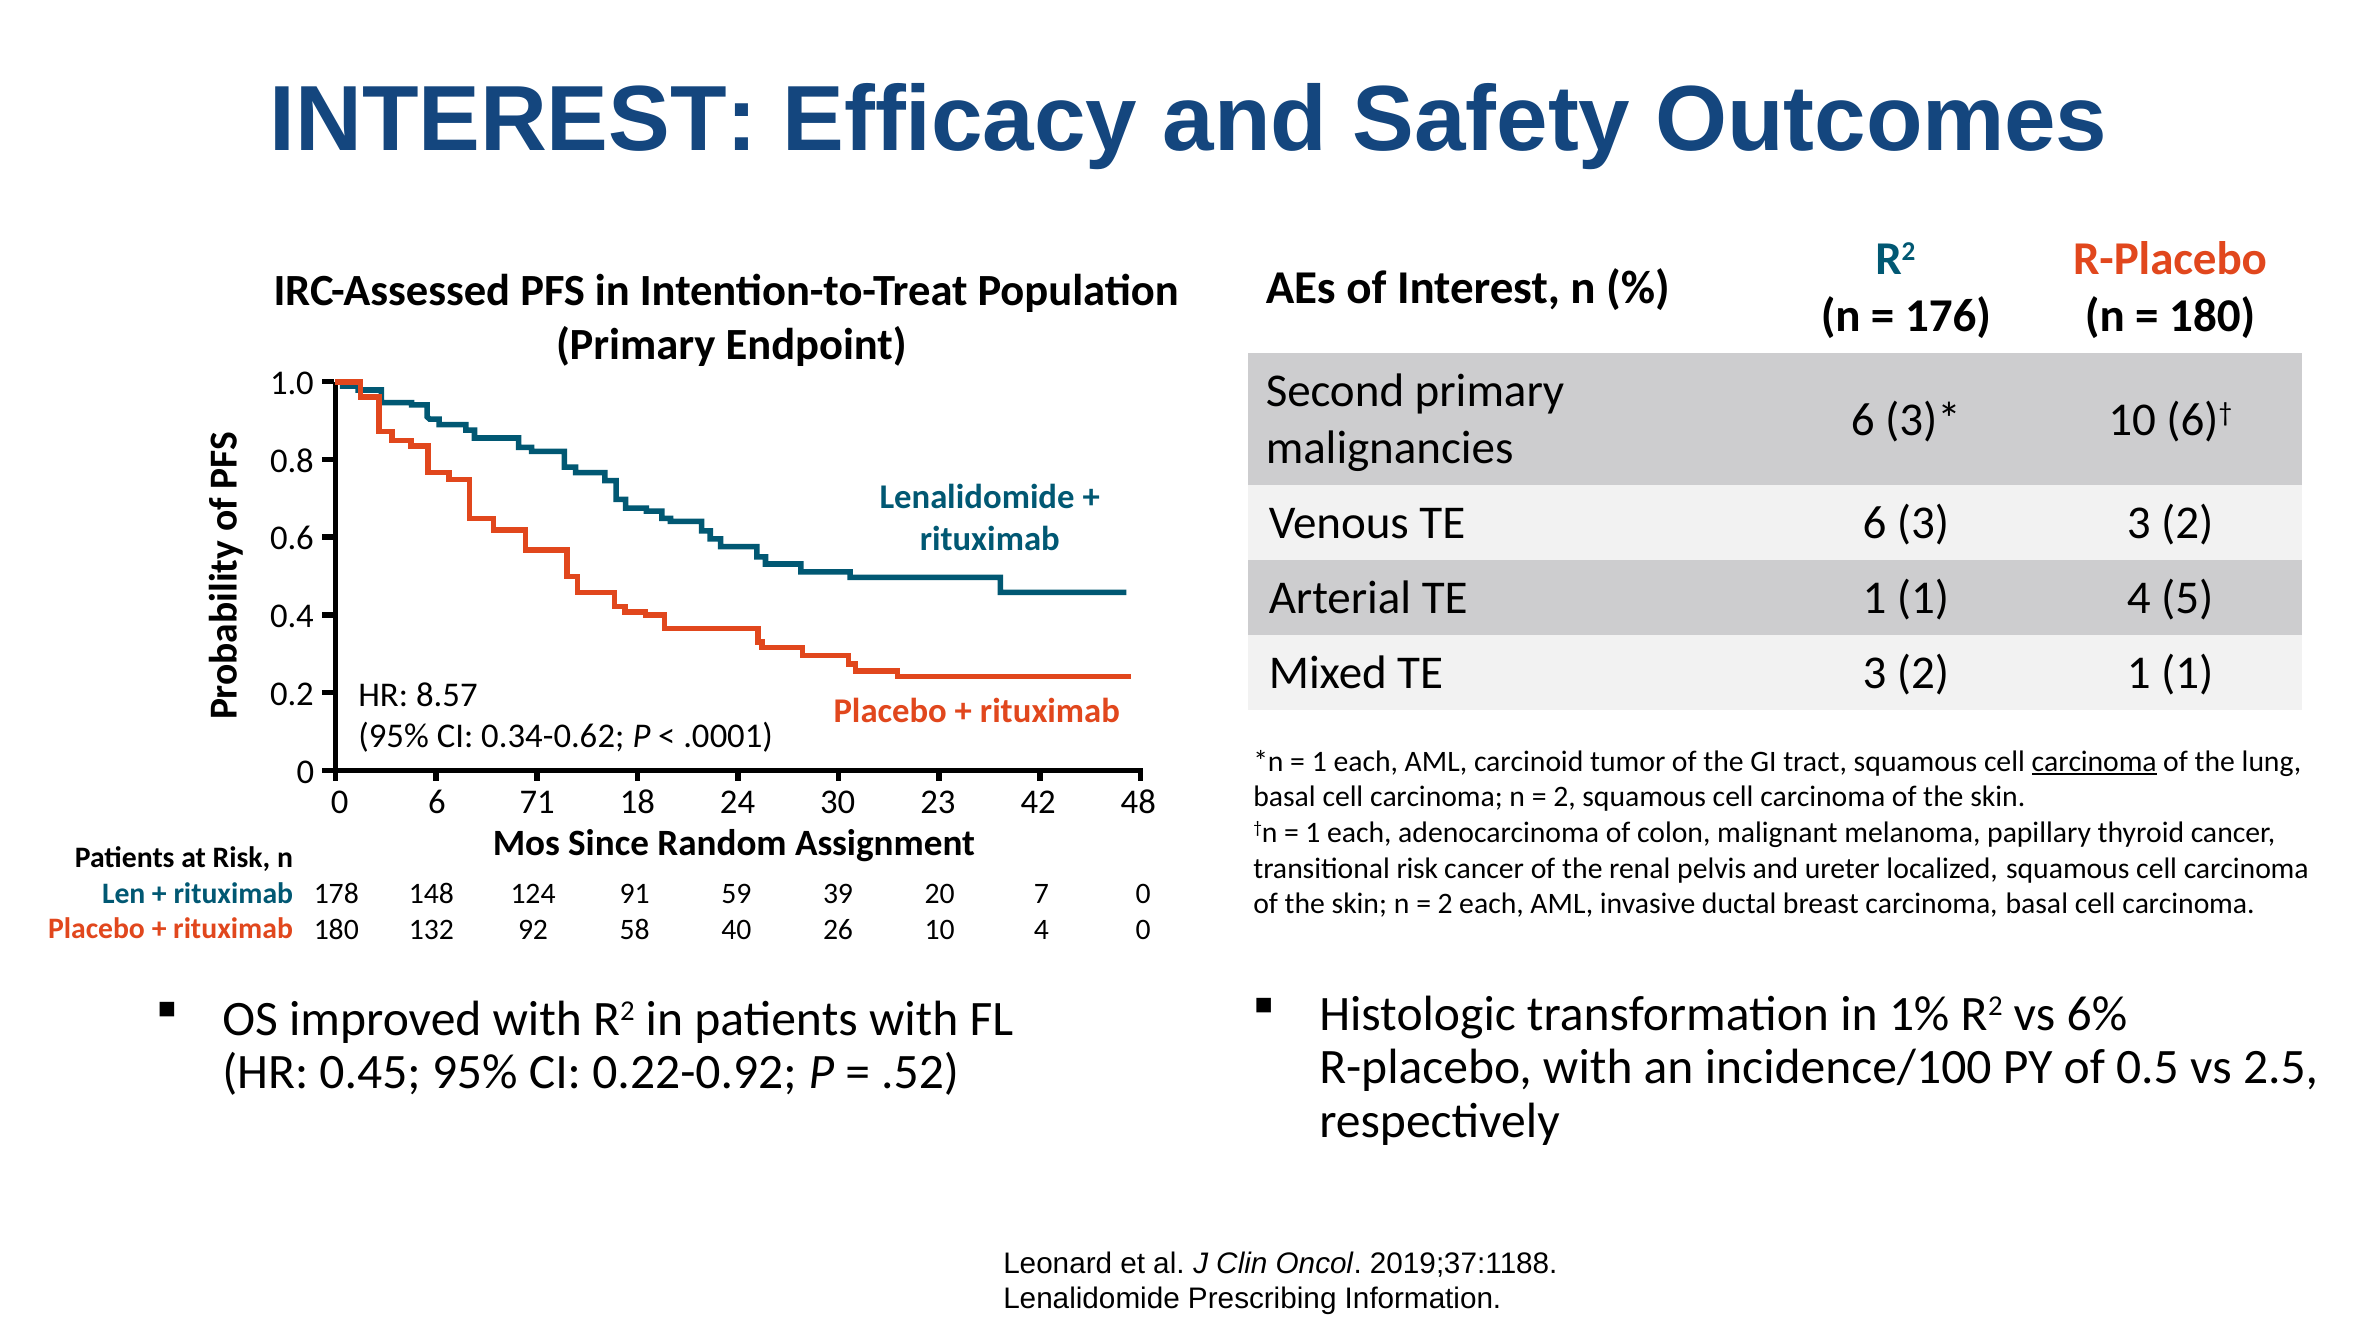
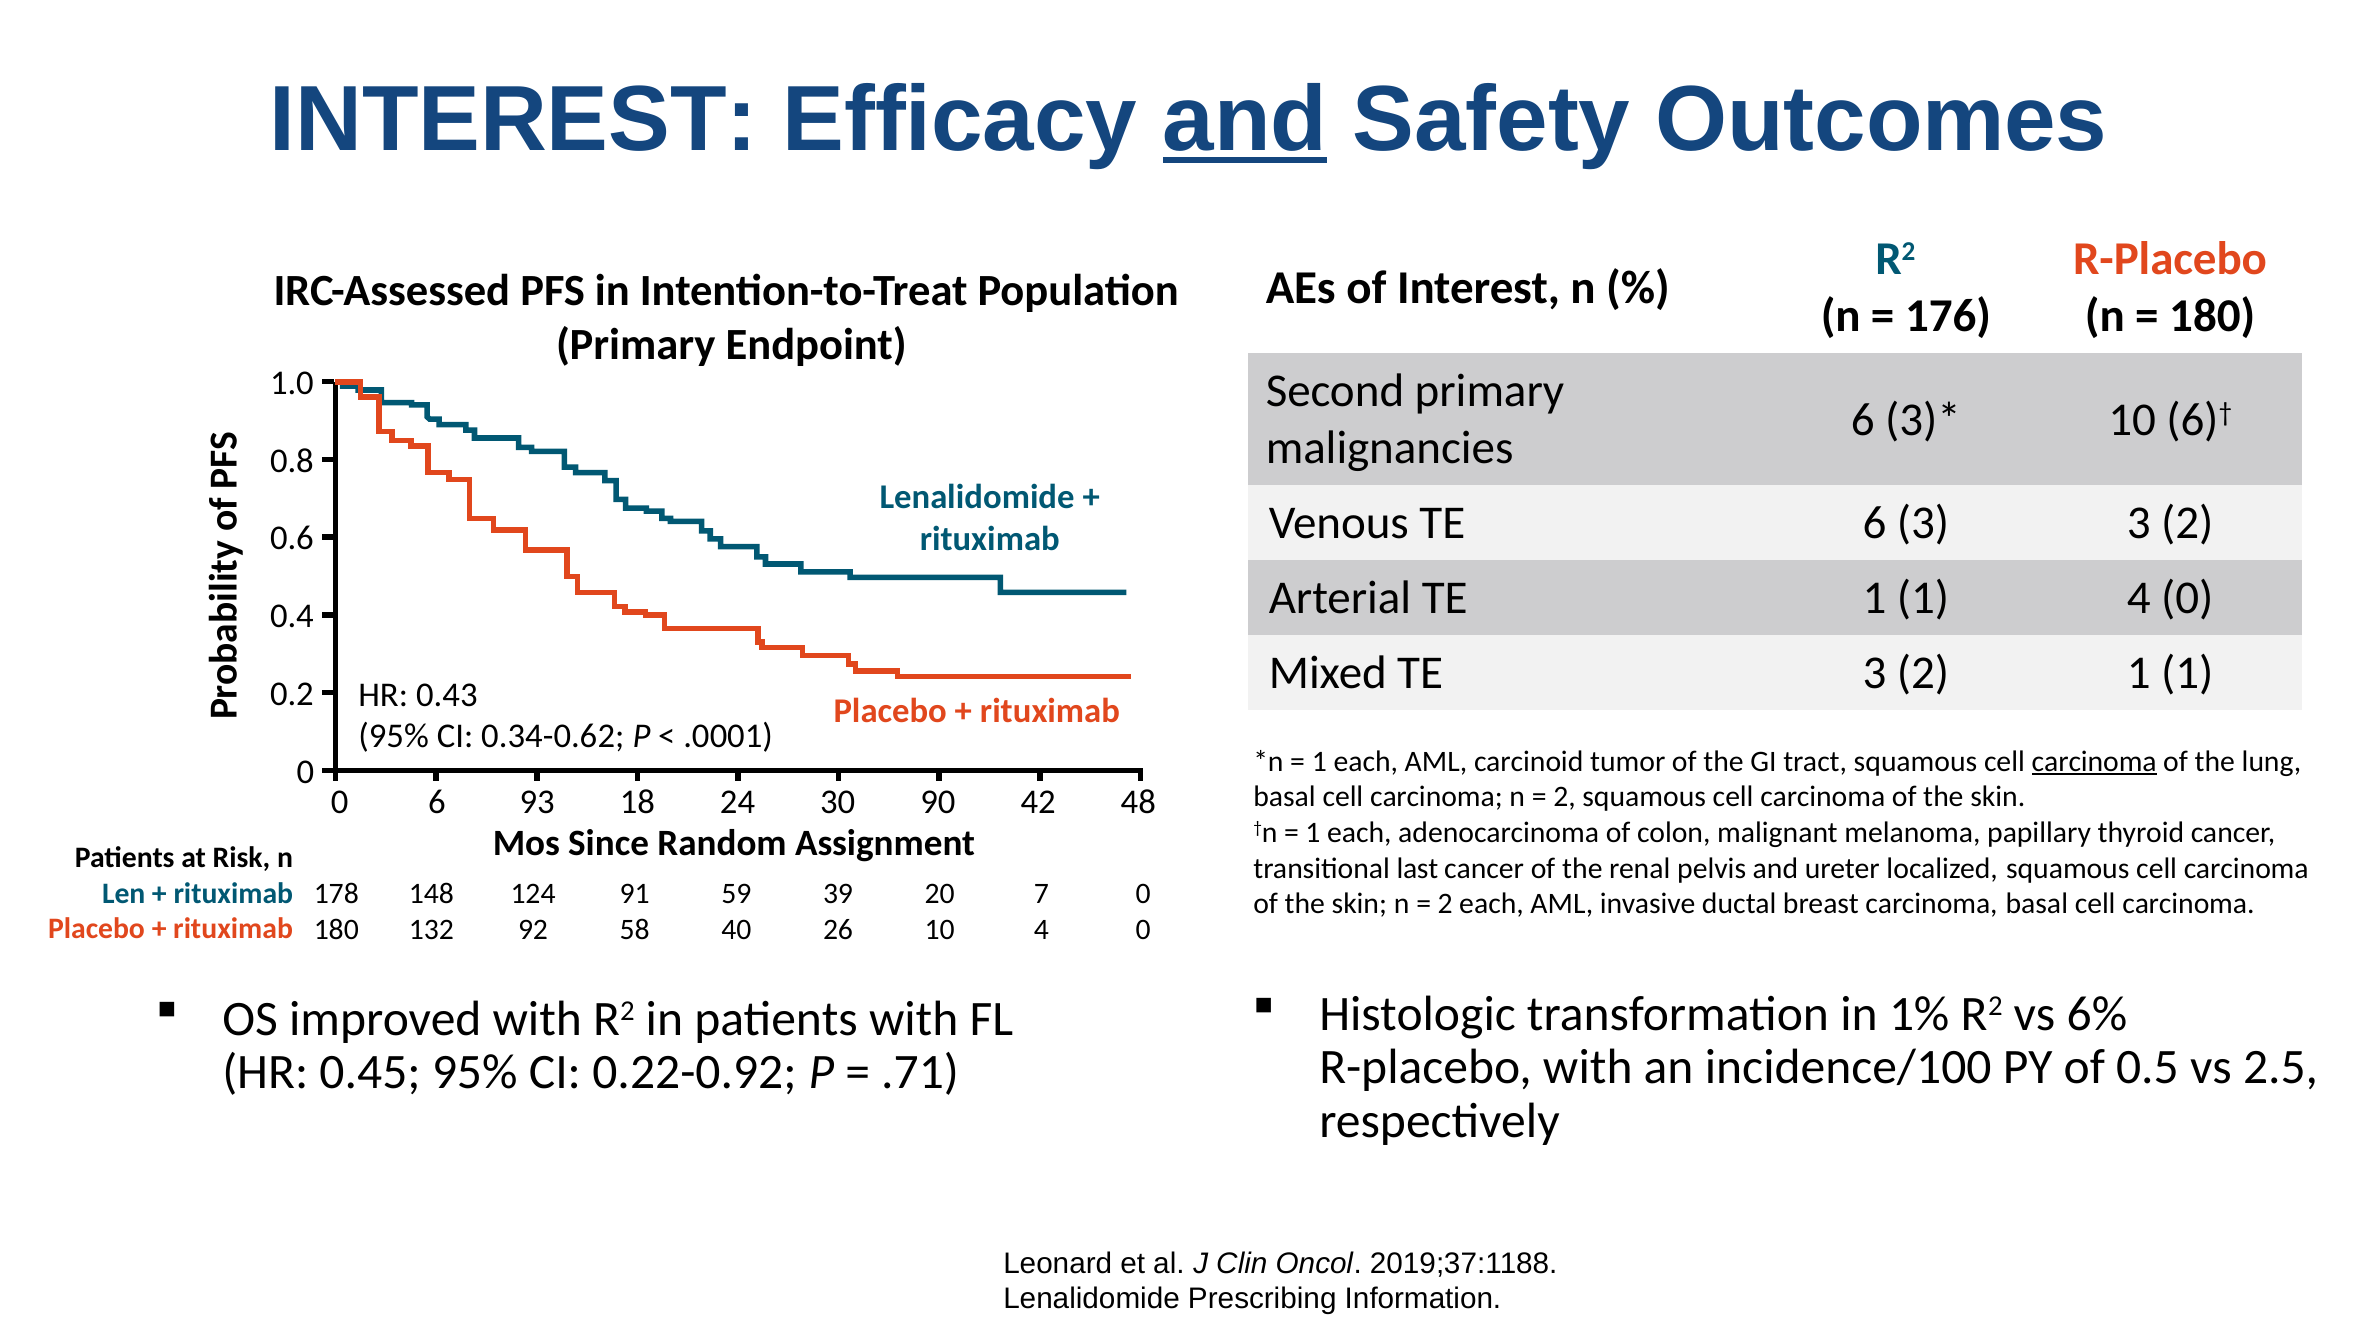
and at (1245, 120) underline: none -> present
1 4 5: 5 -> 0
8.57: 8.57 -> 0.43
71: 71 -> 93
23: 23 -> 90
transitional risk: risk -> last
.52: .52 -> .71
